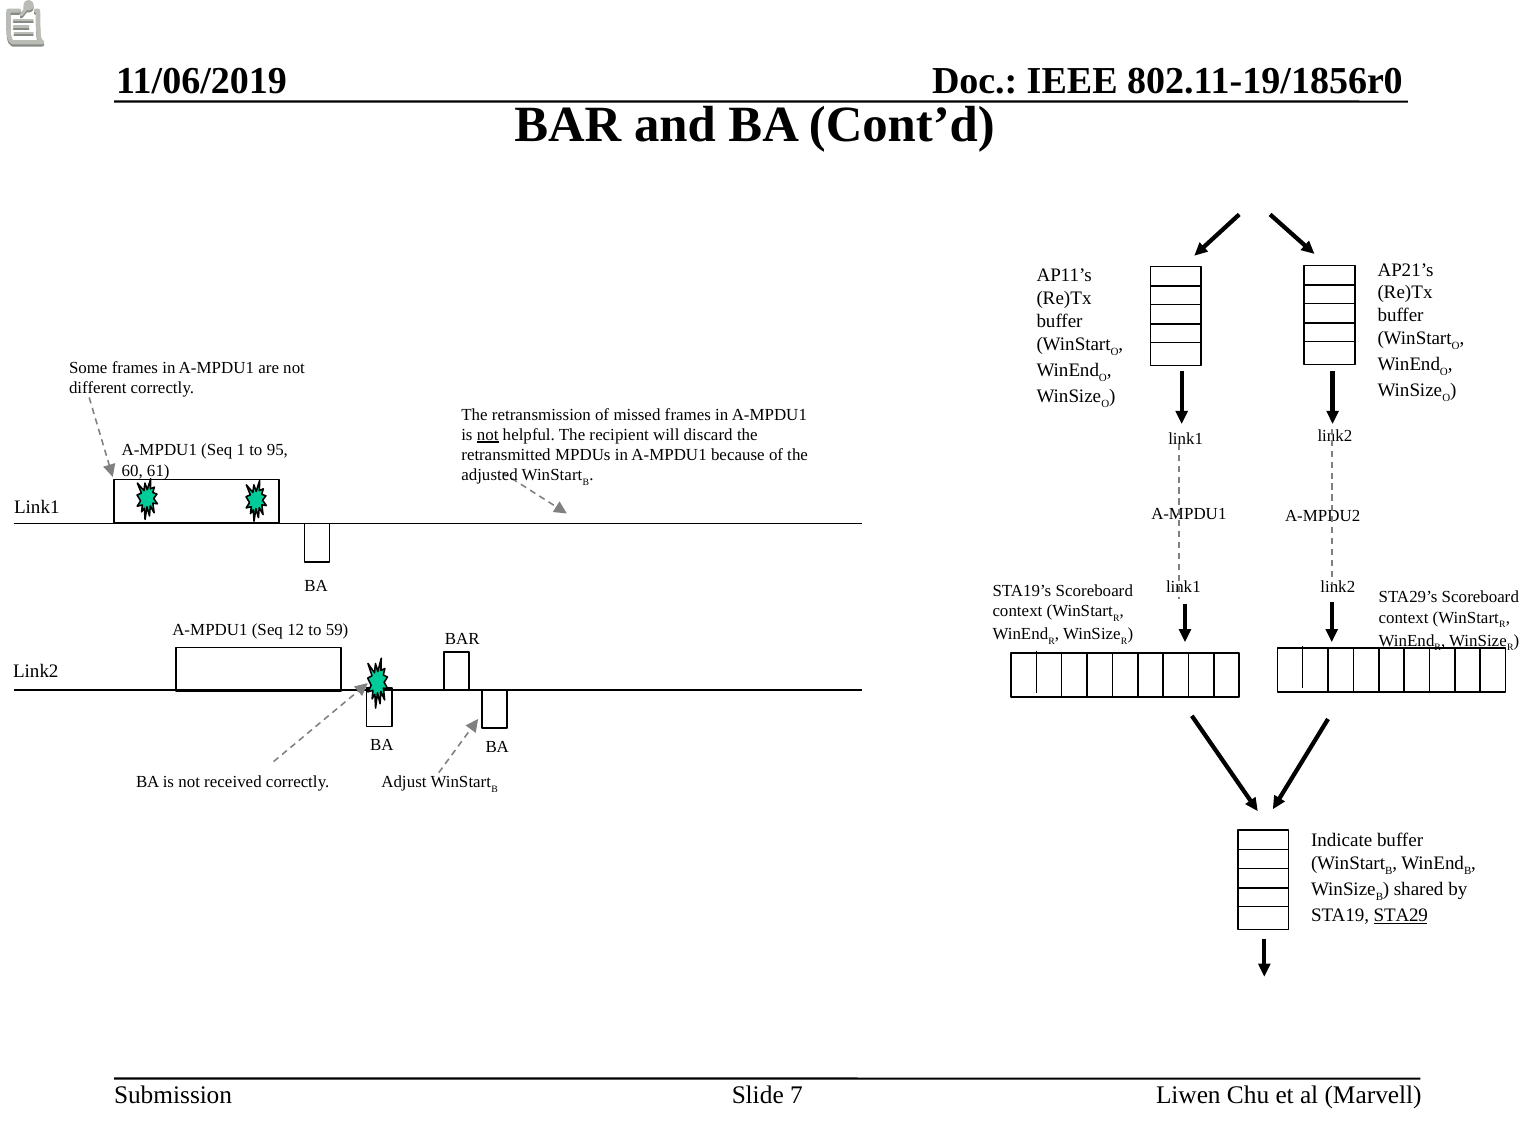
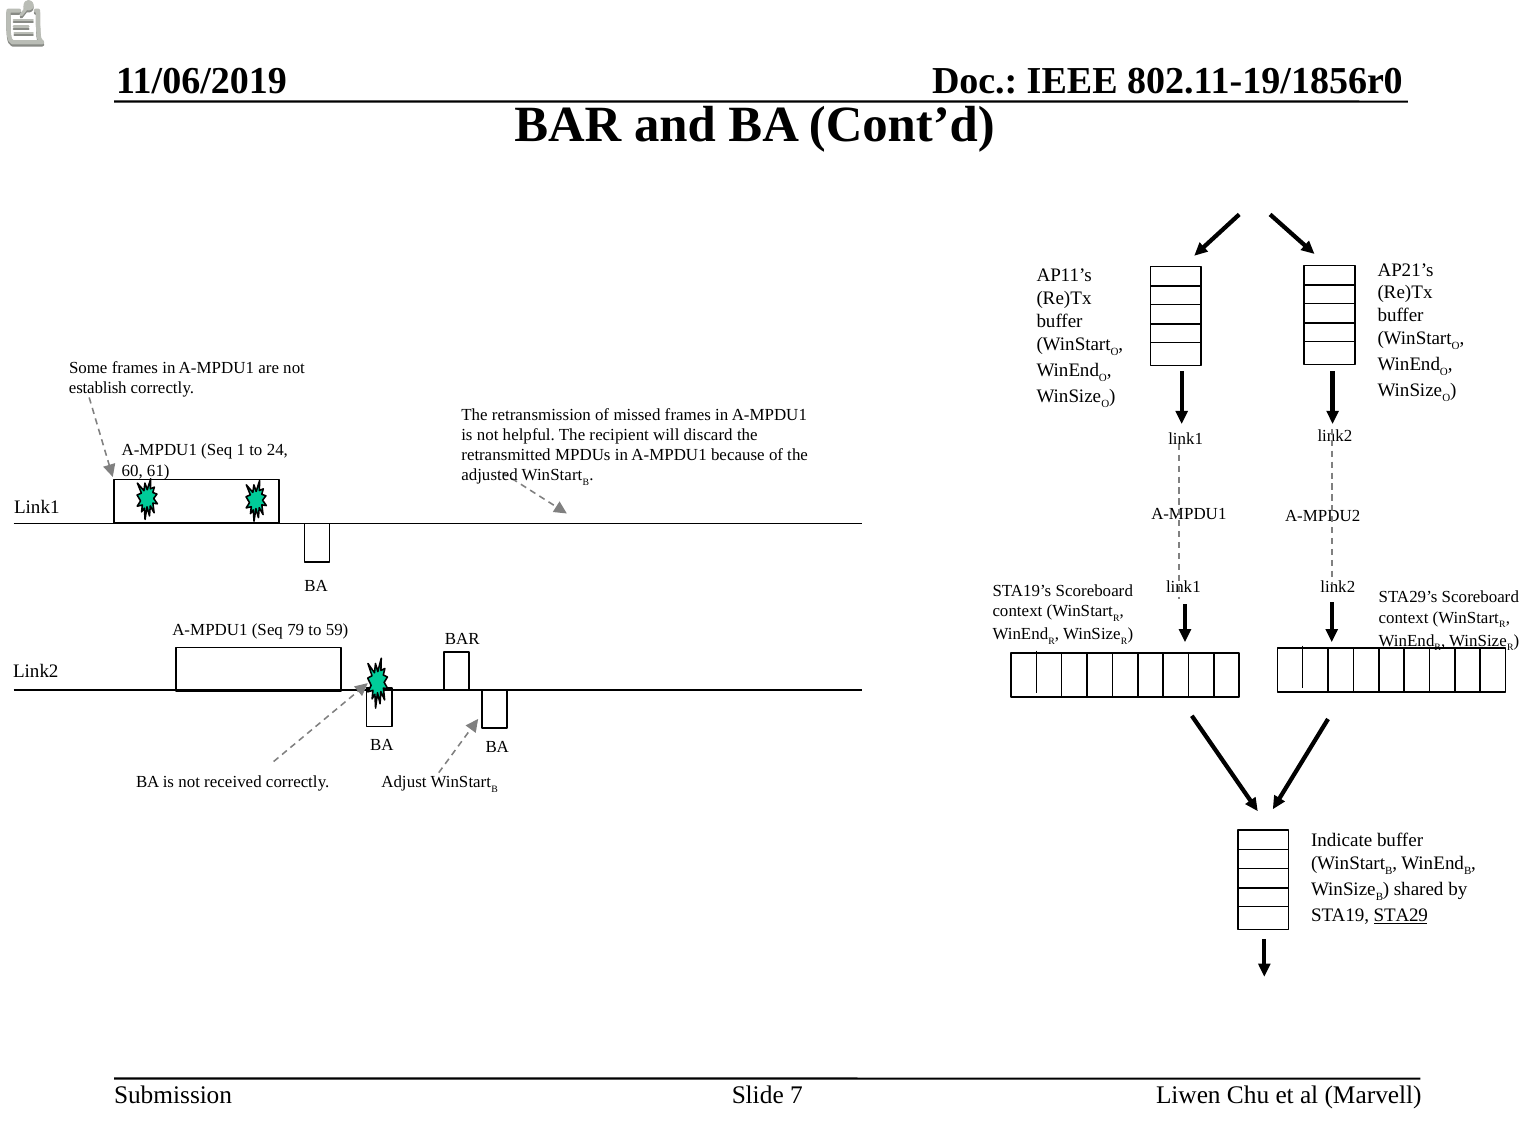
different: different -> establish
not at (488, 435) underline: present -> none
95: 95 -> 24
12: 12 -> 79
